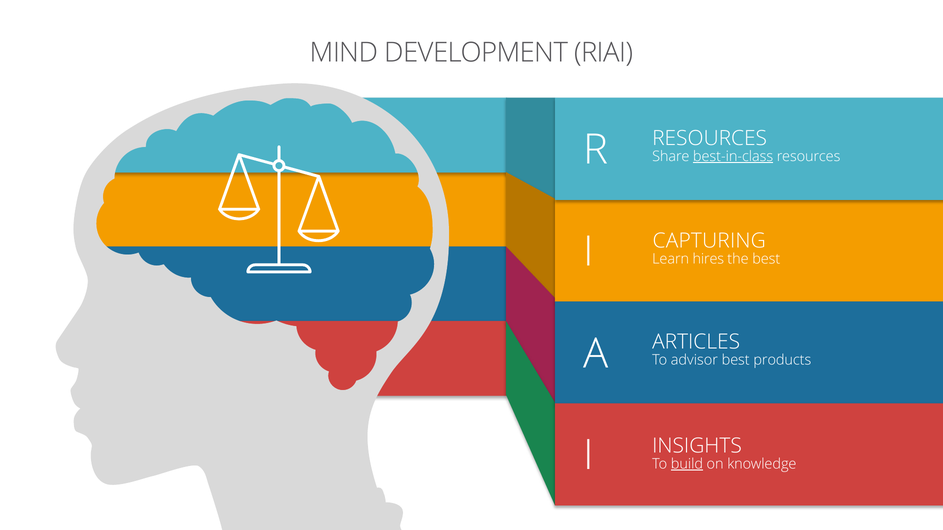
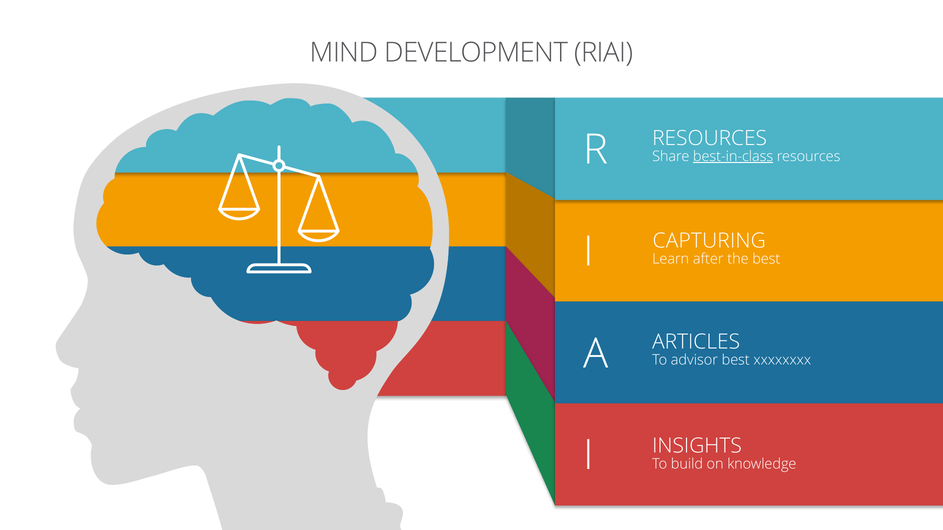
hires: hires -> after
products: products -> xxxxxxxx
build underline: present -> none
